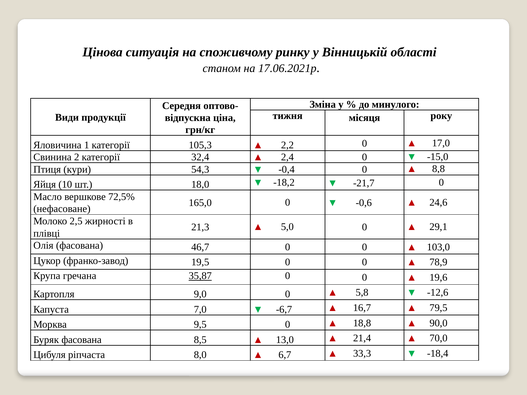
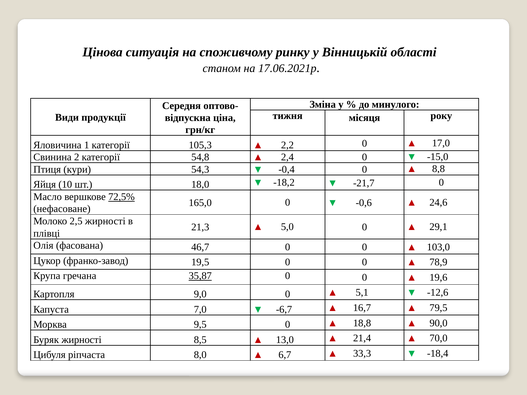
32,4: 32,4 -> 54,8
72,5% underline: none -> present
5,8: 5,8 -> 5,1
Буряк фасована: фасована -> жирності
